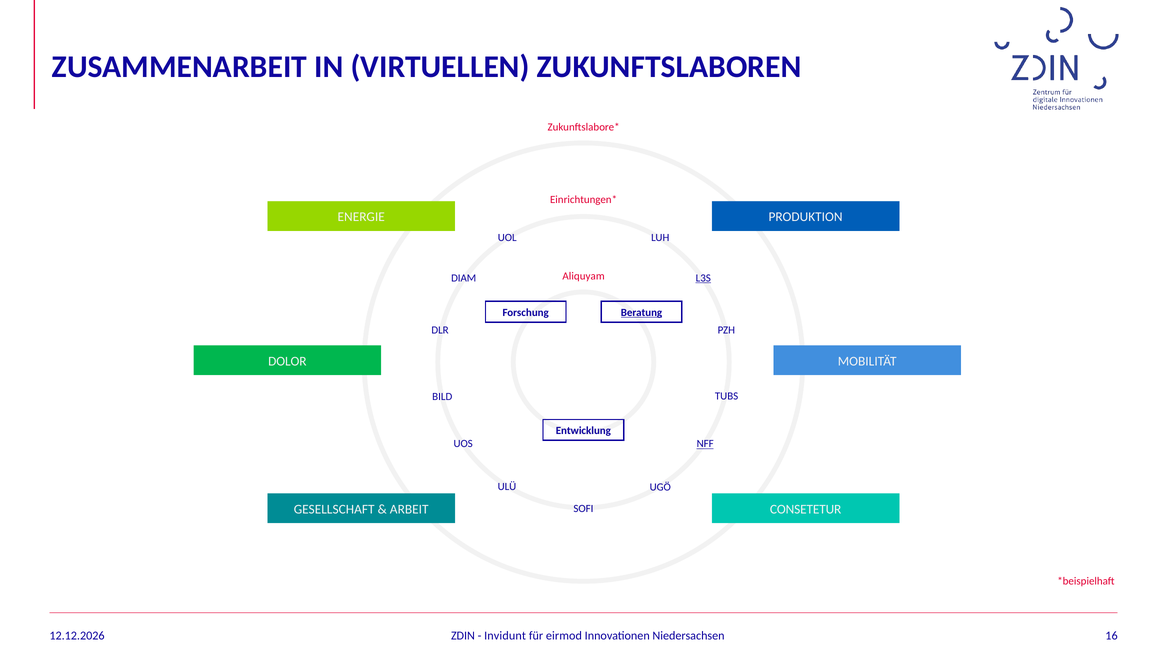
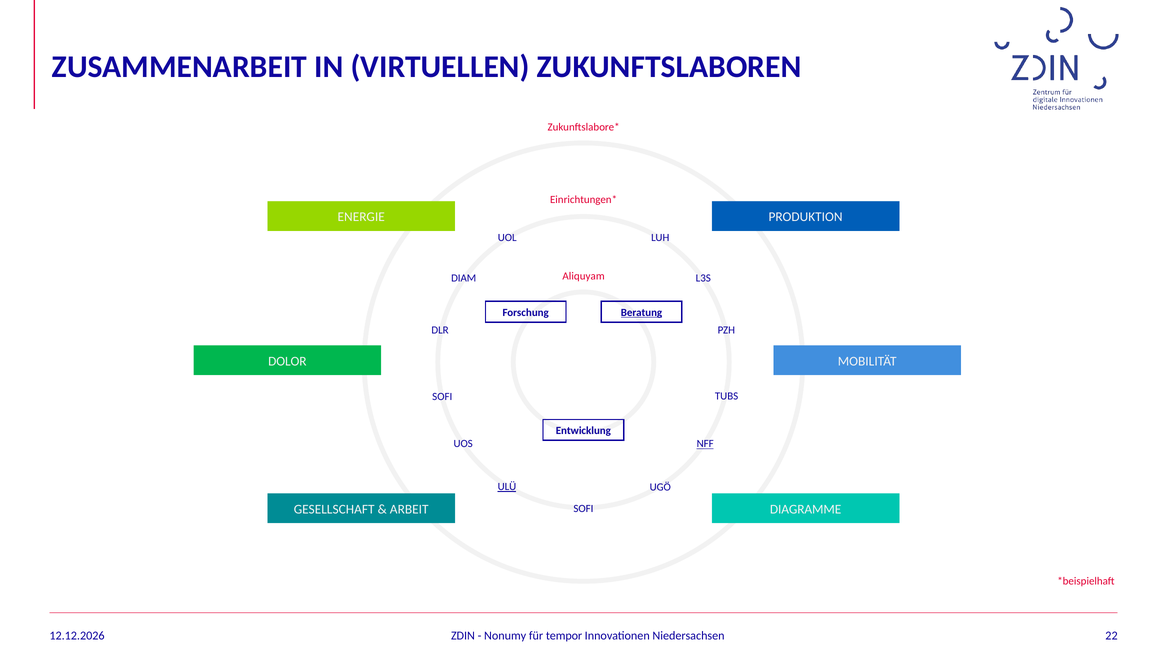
L3S underline: present -> none
BILD at (442, 397): BILD -> SOFI
ULÜ underline: none -> present
CONSETETUR: CONSETETUR -> DIAGRAMME
Invidunt: Invidunt -> Nonumy
eirmod: eirmod -> tempor
16: 16 -> 22
